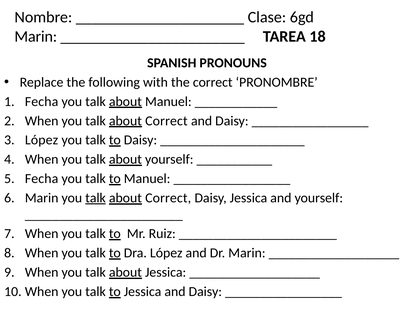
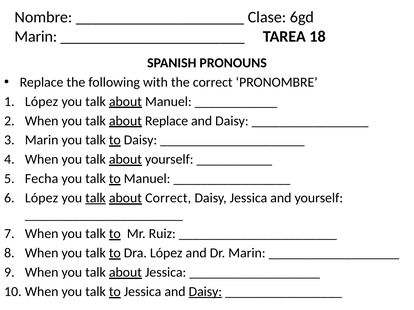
Fecha at (42, 102): Fecha -> López
Correct at (166, 121): Correct -> Replace
López at (42, 140): López -> Marin
Marin at (42, 198): Marin -> López
Daisy at (205, 292) underline: none -> present
